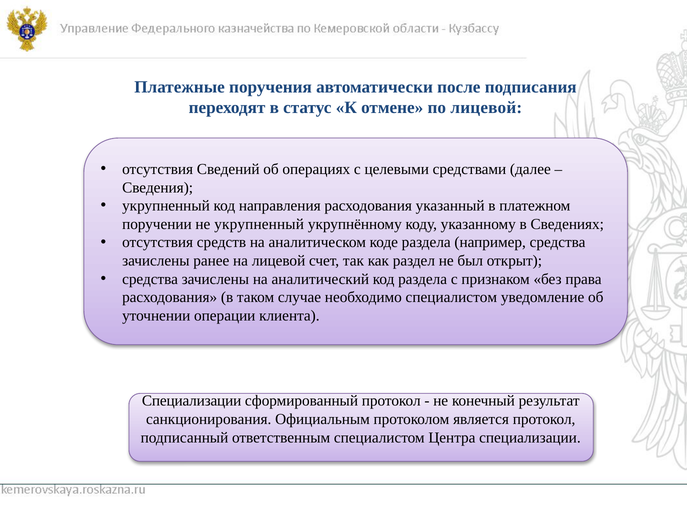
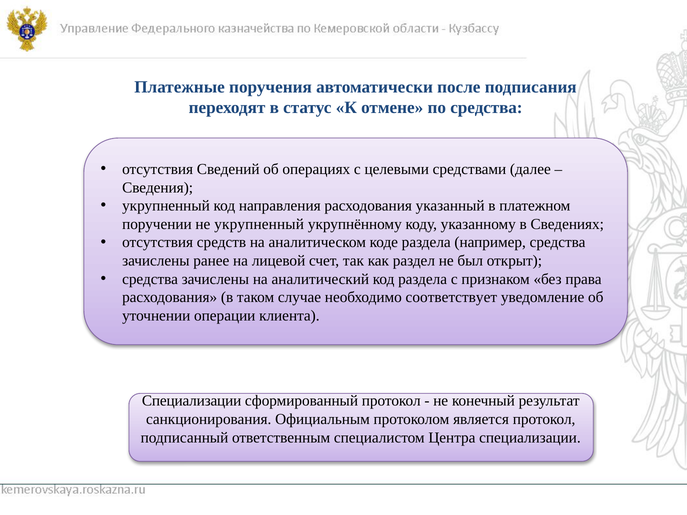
по лицевой: лицевой -> средства
необходимо специалистом: специалистом -> соответствует
